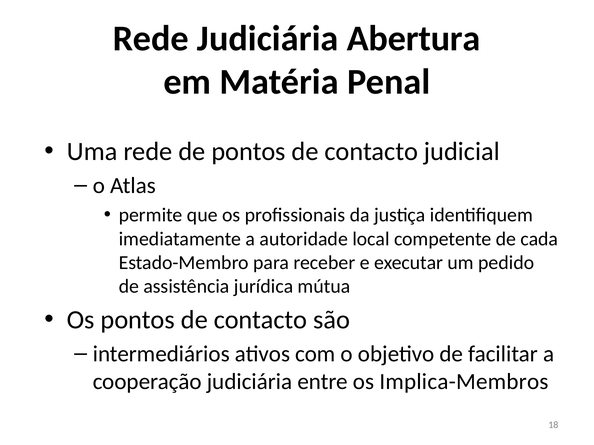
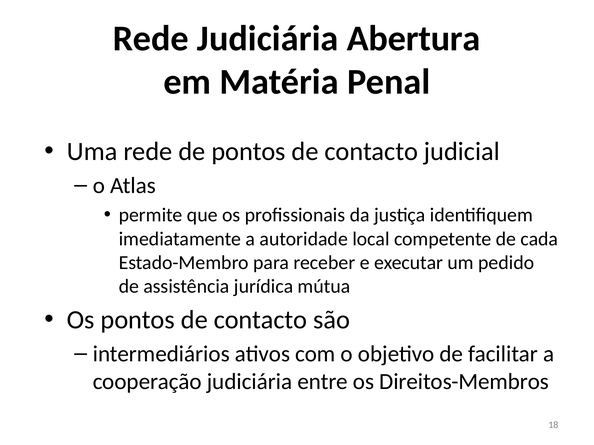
Implica-Membros: Implica-Membros -> Direitos-Membros
